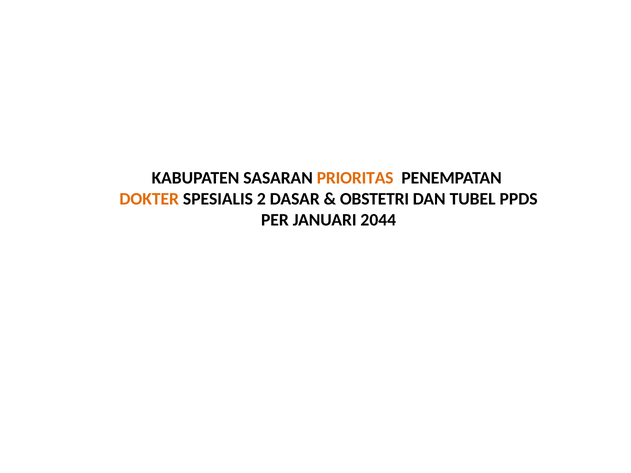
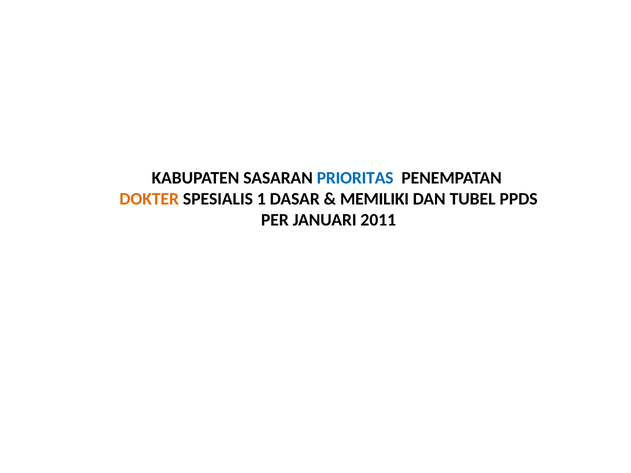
PRIORITAS colour: orange -> blue
2: 2 -> 1
OBSTETRI: OBSTETRI -> MEMILIKI
2044: 2044 -> 2011
